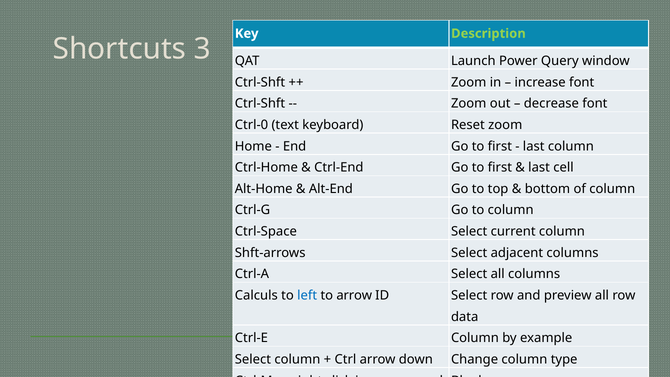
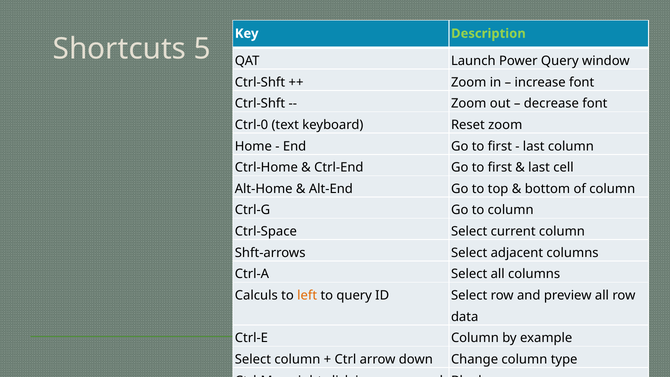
3: 3 -> 5
left colour: blue -> orange
to arrow: arrow -> query
